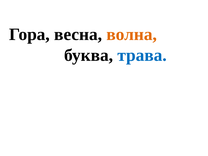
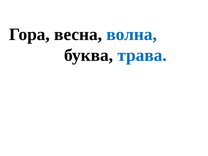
волна colour: orange -> blue
